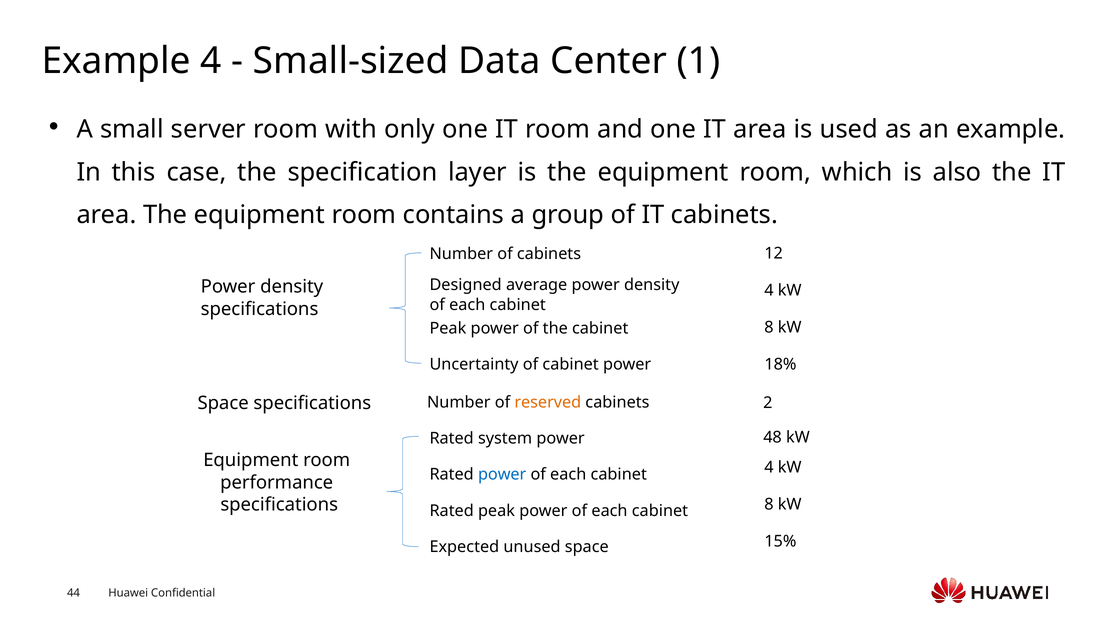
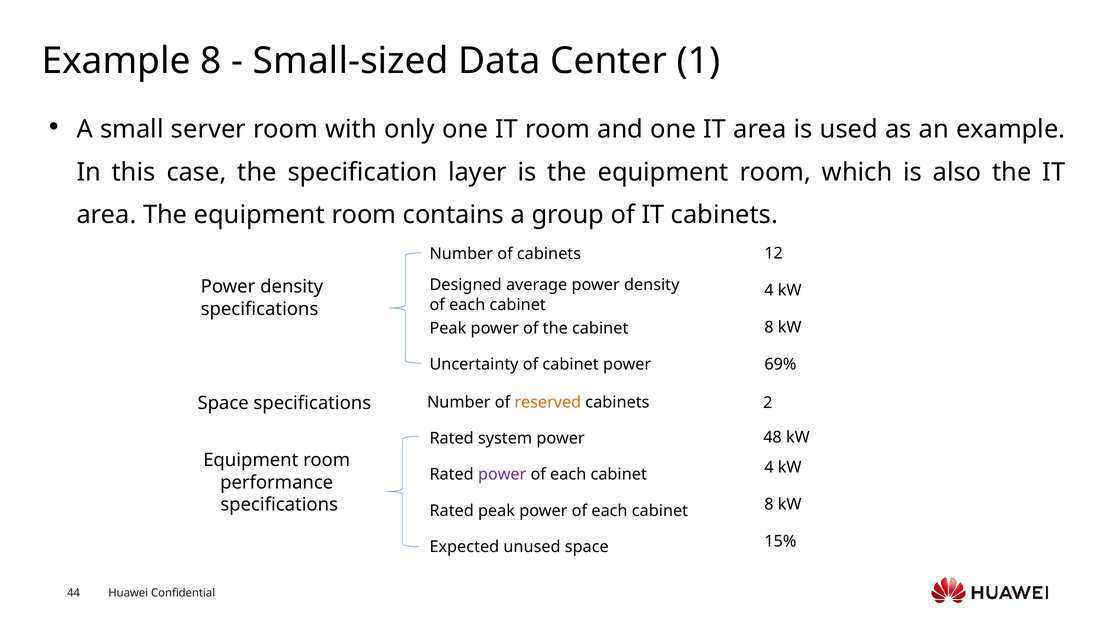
Example 4: 4 -> 8
18%: 18% -> 69%
power at (502, 474) colour: blue -> purple
